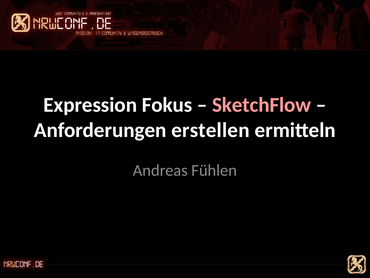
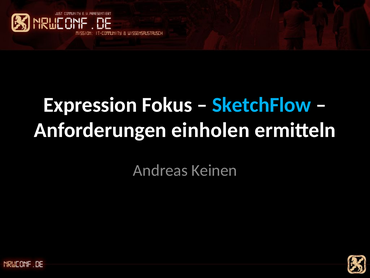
SketchFlow colour: pink -> light blue
erstellen: erstellen -> einholen
Fühlen: Fühlen -> Keinen
